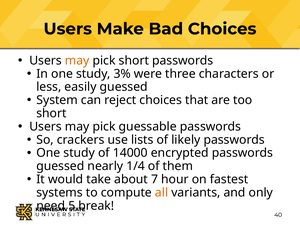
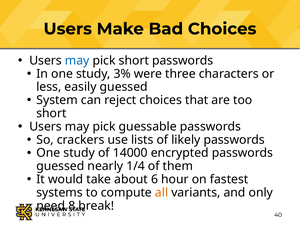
may at (77, 61) colour: orange -> blue
7: 7 -> 6
5: 5 -> 8
